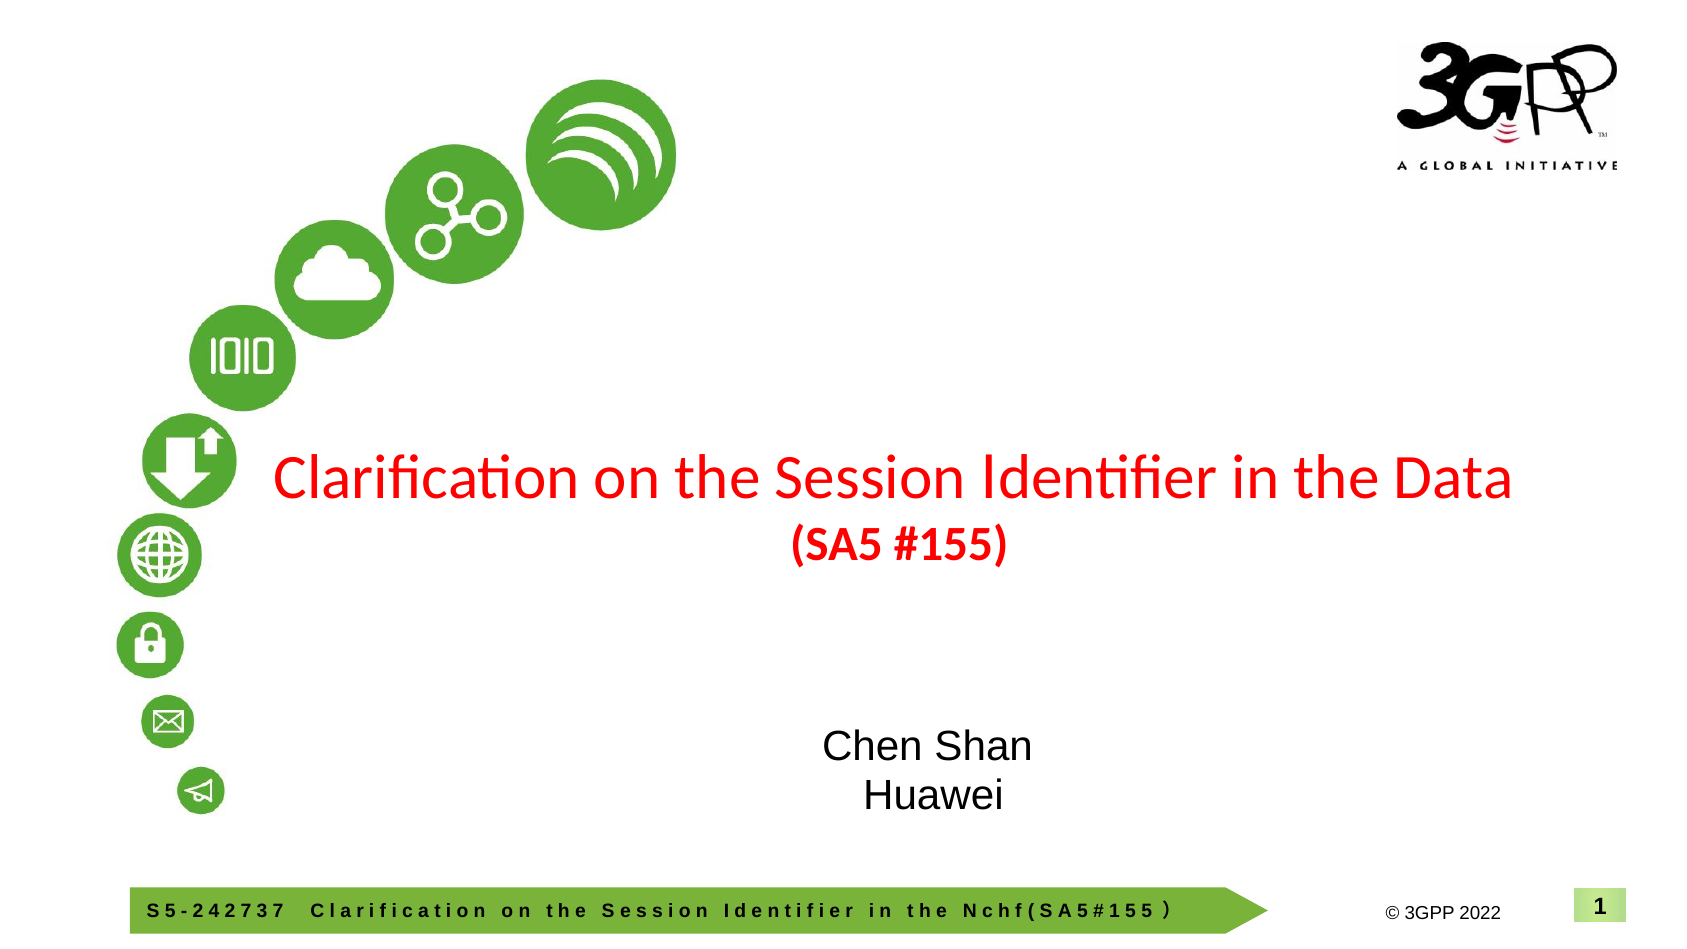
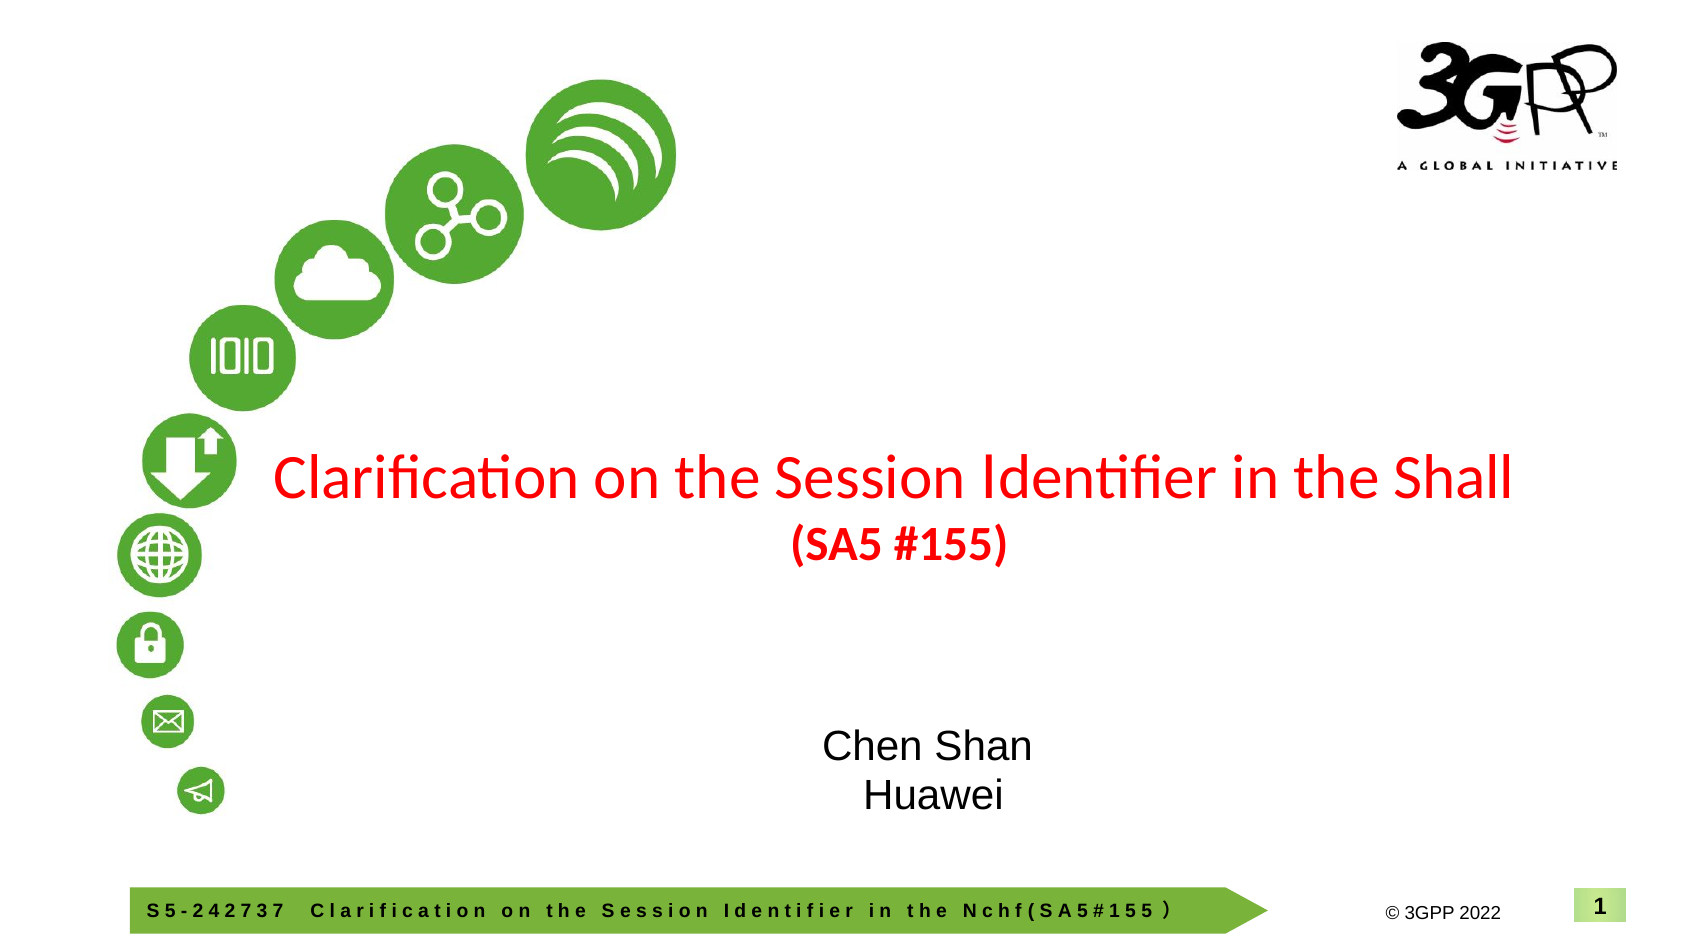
Data: Data -> Shall
